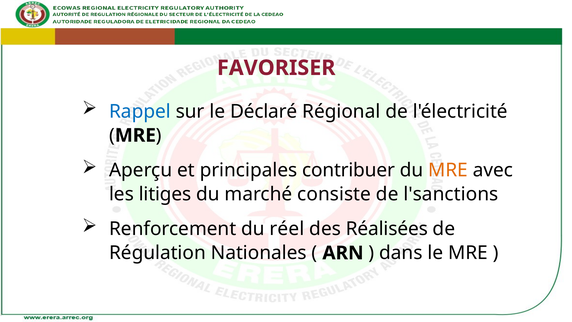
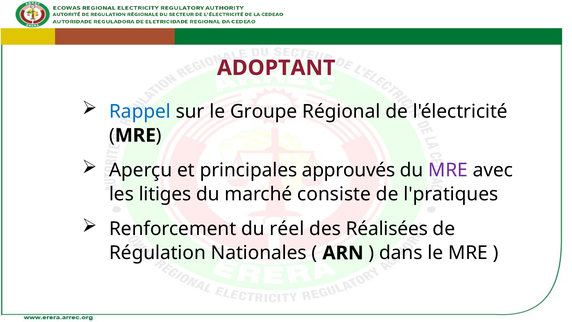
FAVORISER: FAVORISER -> ADOPTANT
Déclaré: Déclaré -> Groupe
contribuer: contribuer -> approuvés
MRE at (448, 170) colour: orange -> purple
l'sanctions: l'sanctions -> l'pratiques
